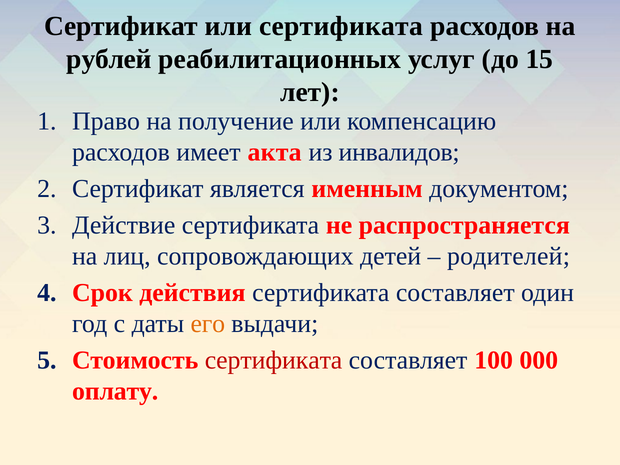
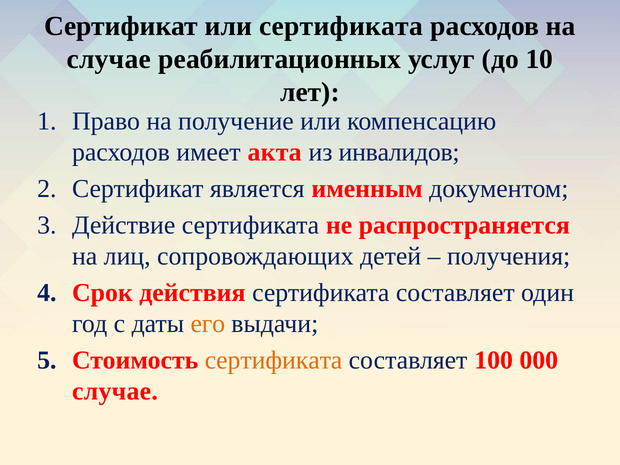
рублей at (109, 59): рублей -> случае
15: 15 -> 10
родителей: родителей -> получения
сертификата at (274, 360) colour: red -> orange
оплату at (115, 391): оплату -> случае
